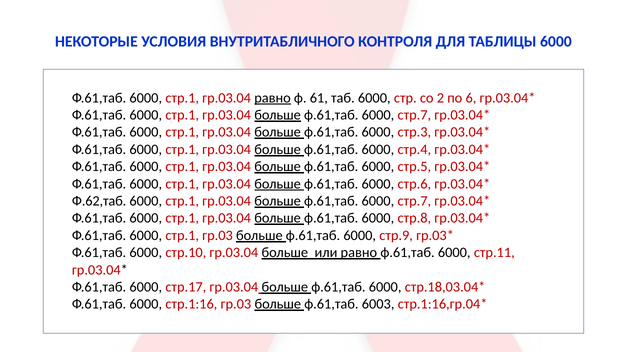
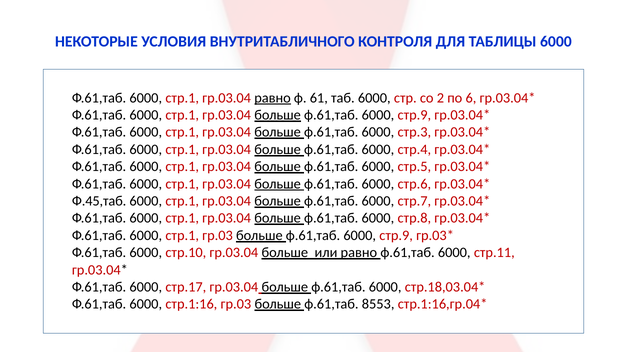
стр.7 at (414, 115): стр.7 -> стр.9
Ф.62,таб: Ф.62,таб -> Ф.45,таб
6003: 6003 -> 8553
